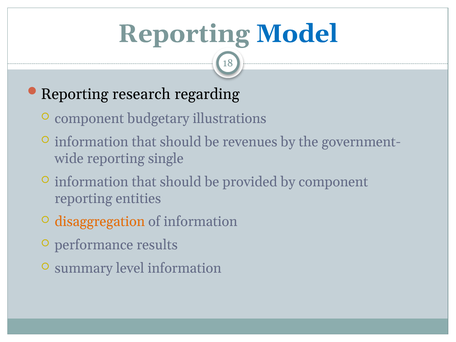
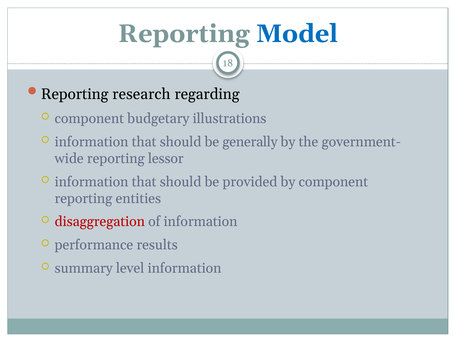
revenues: revenues -> generally
single: single -> lessor
disaggregation colour: orange -> red
